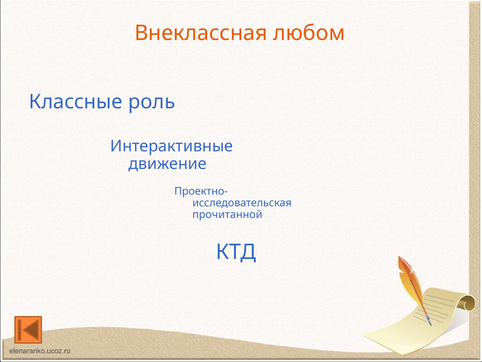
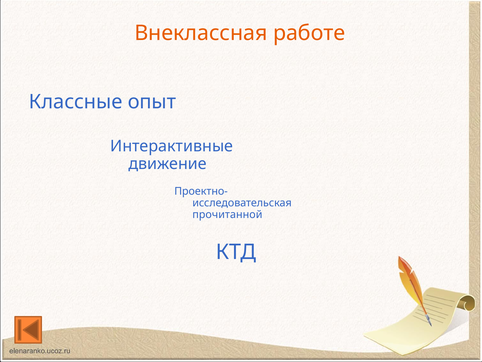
любом: любом -> работе
роль: роль -> опыт
